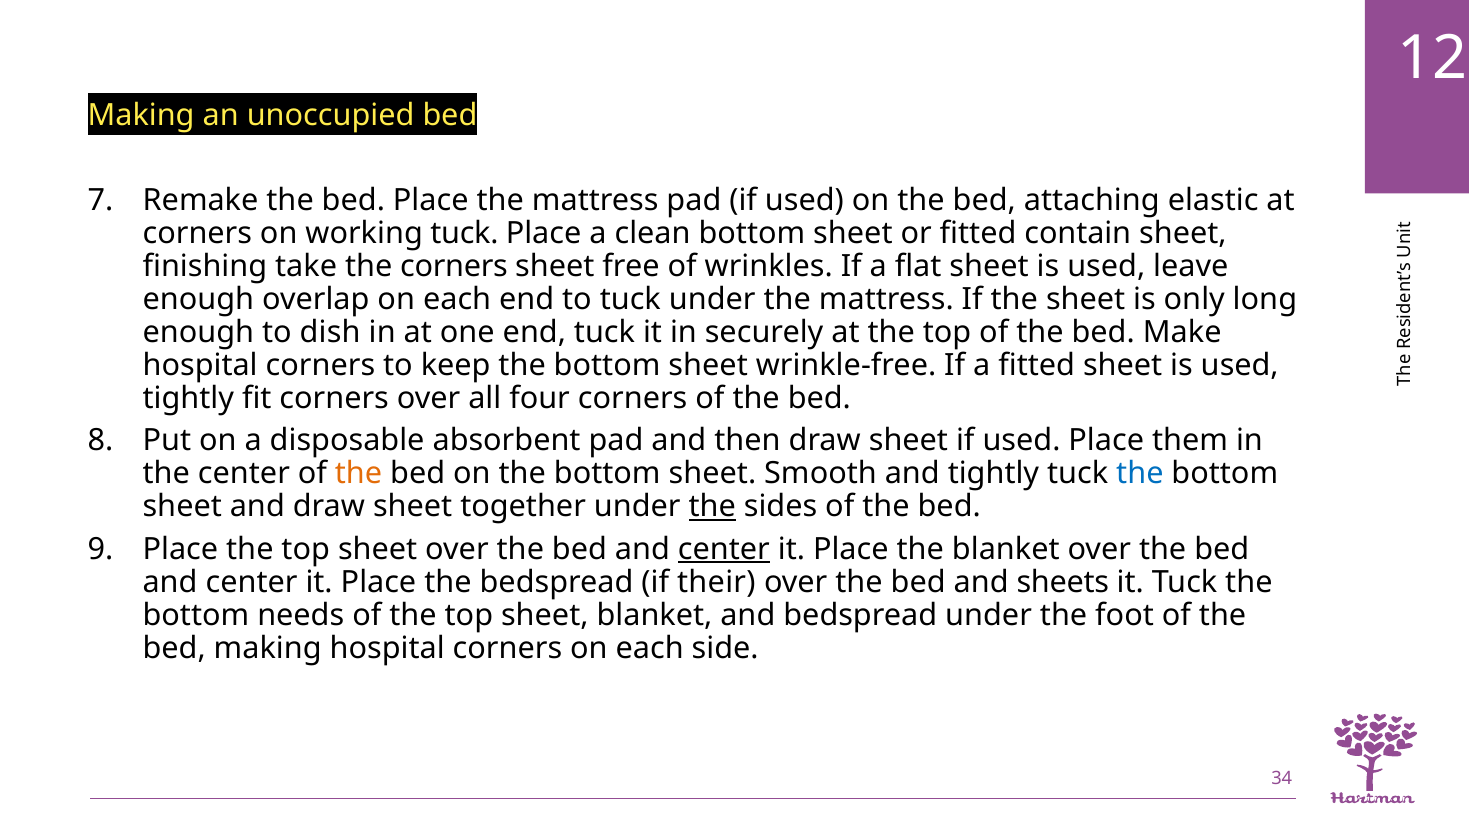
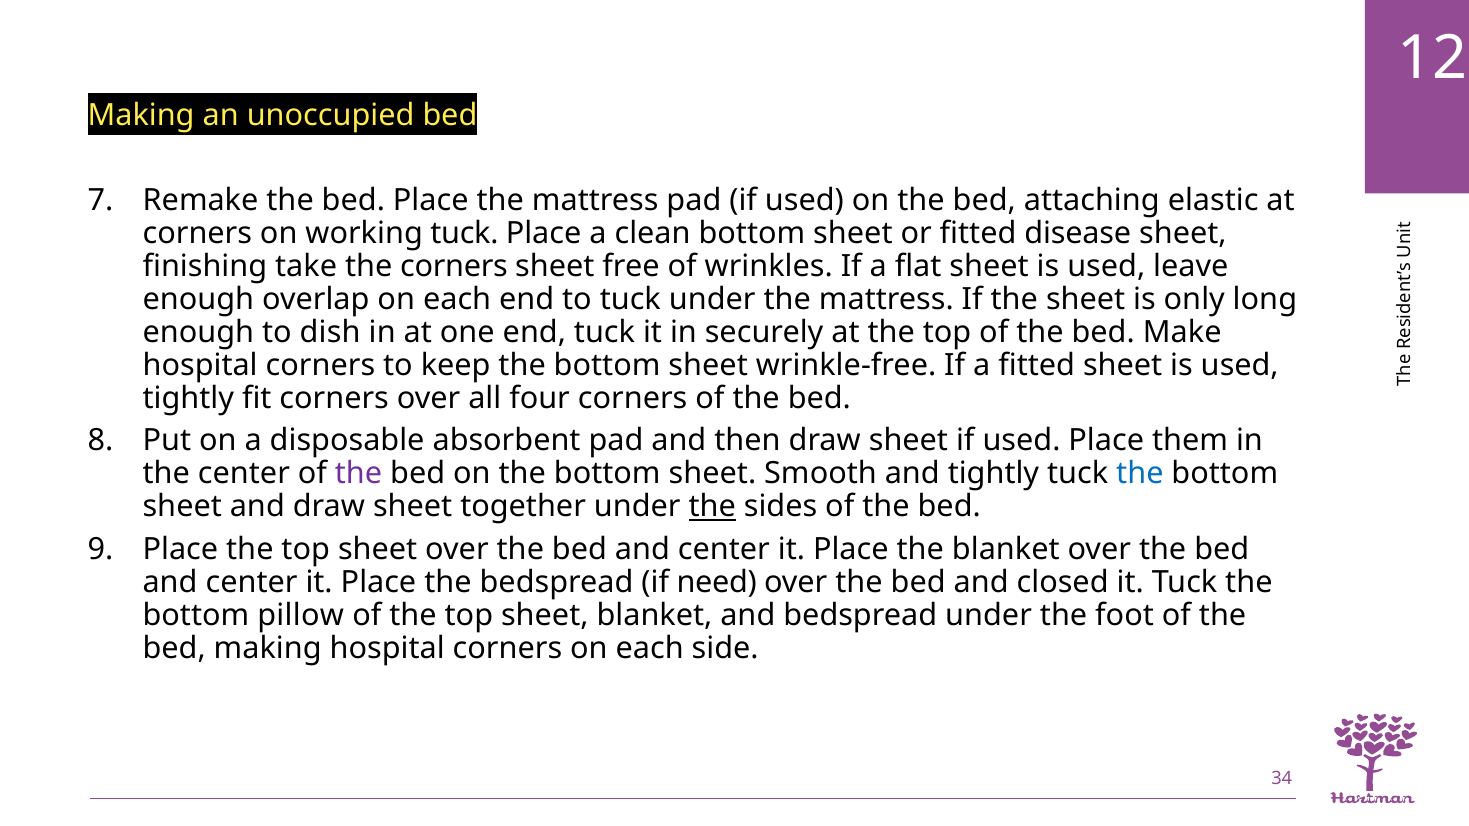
contain: contain -> disease
the at (359, 474) colour: orange -> purple
center at (724, 549) underline: present -> none
their: their -> need
sheets: sheets -> closed
needs: needs -> pillow
